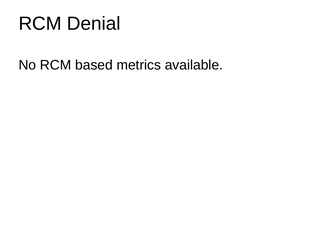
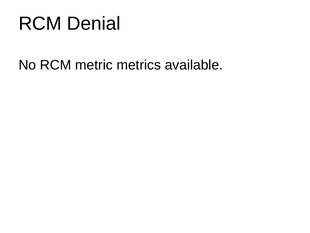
based: based -> metric
